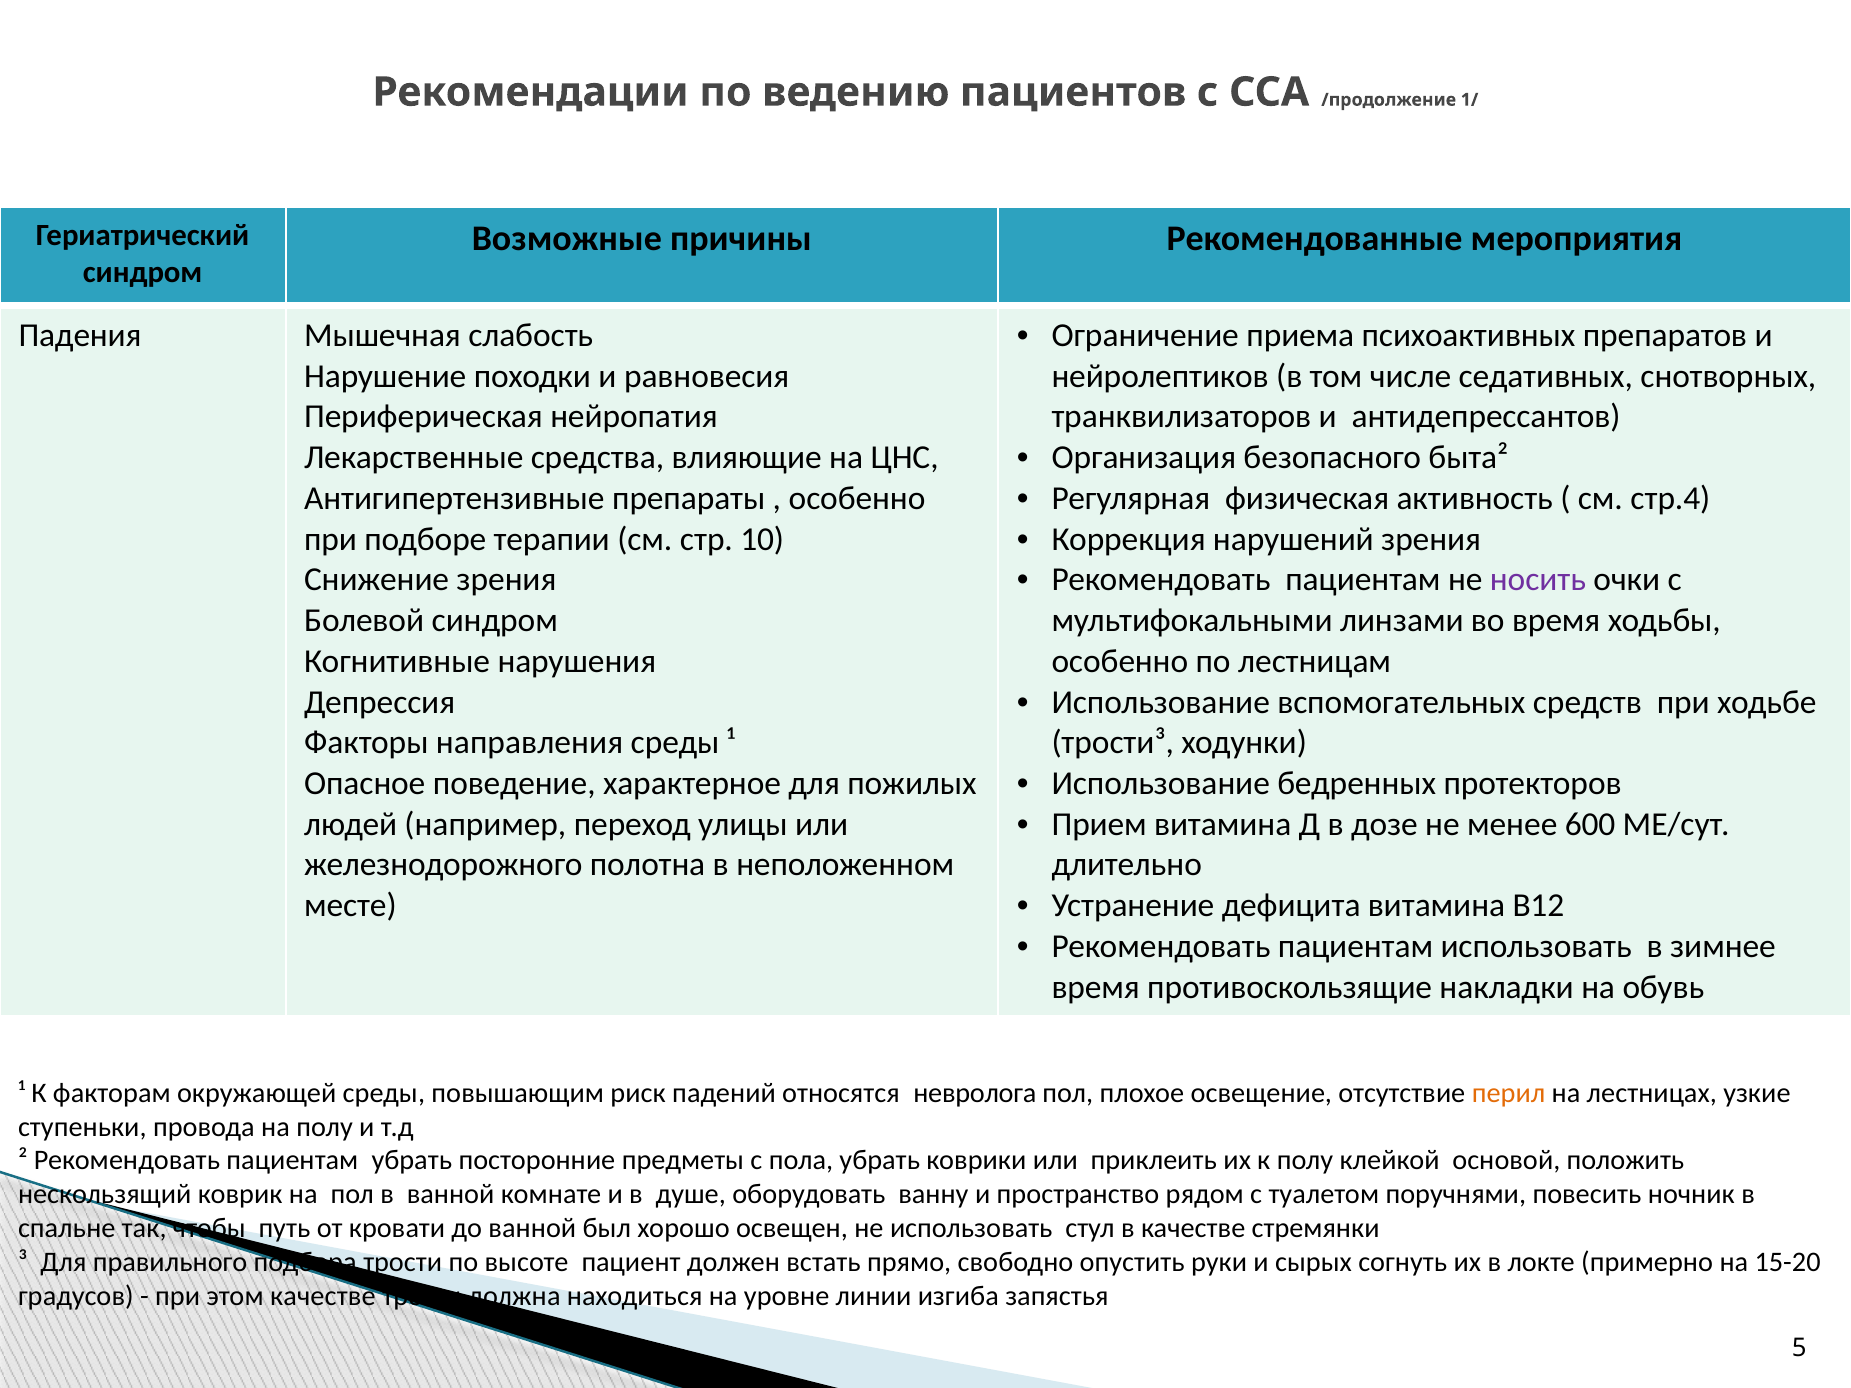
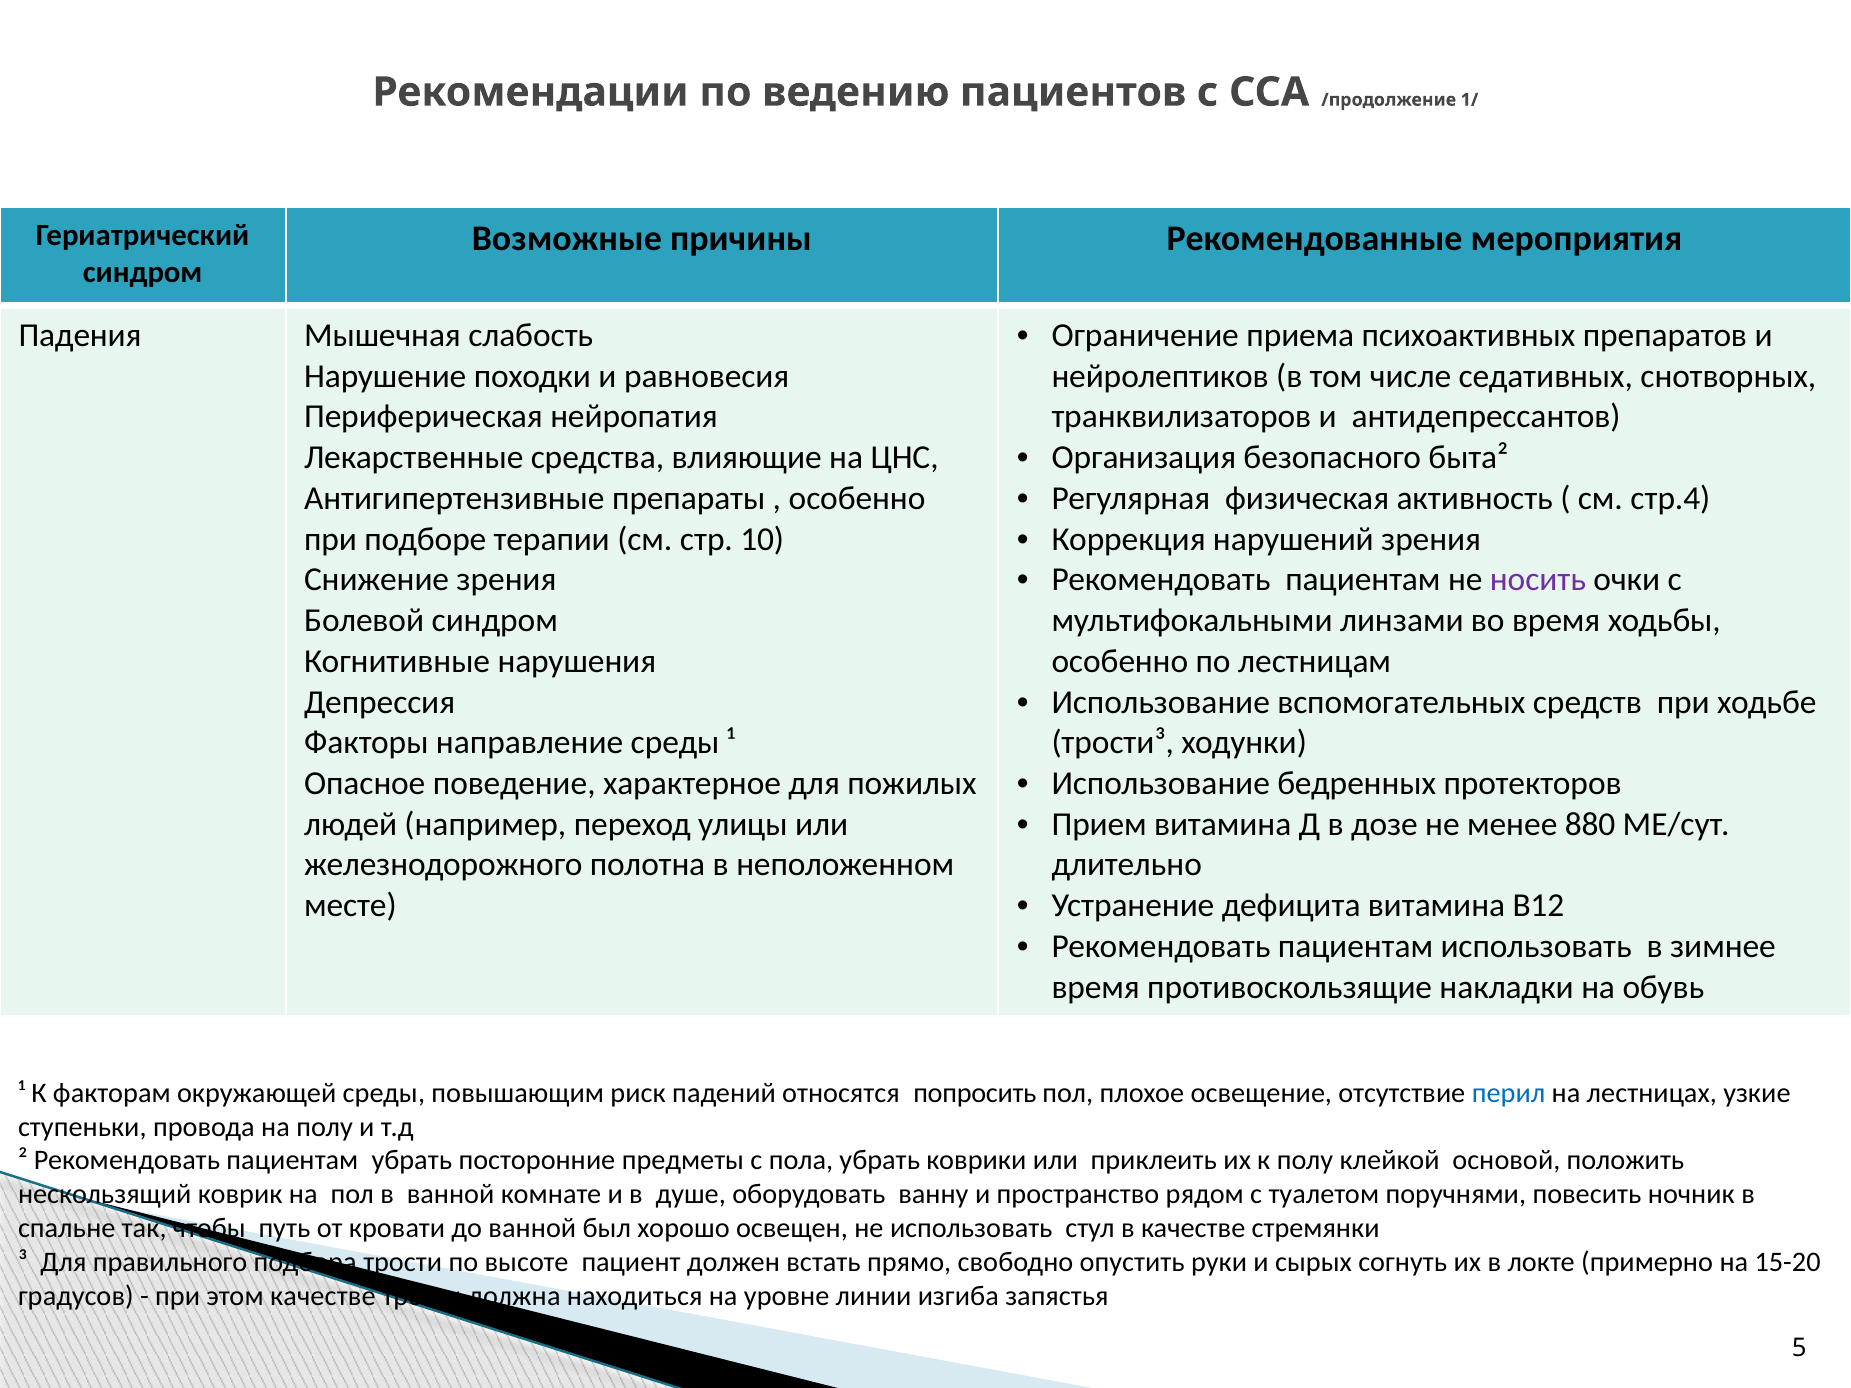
направления: направления -> направление
600: 600 -> 880
невролога: невролога -> попросить
перил colour: orange -> blue
